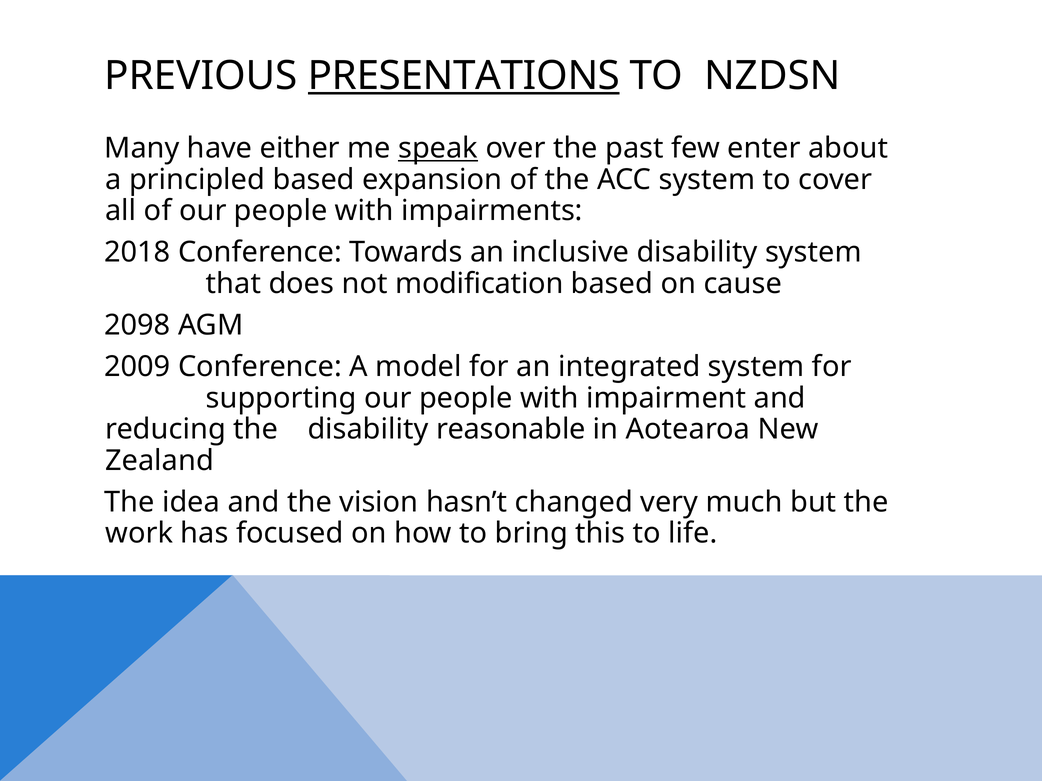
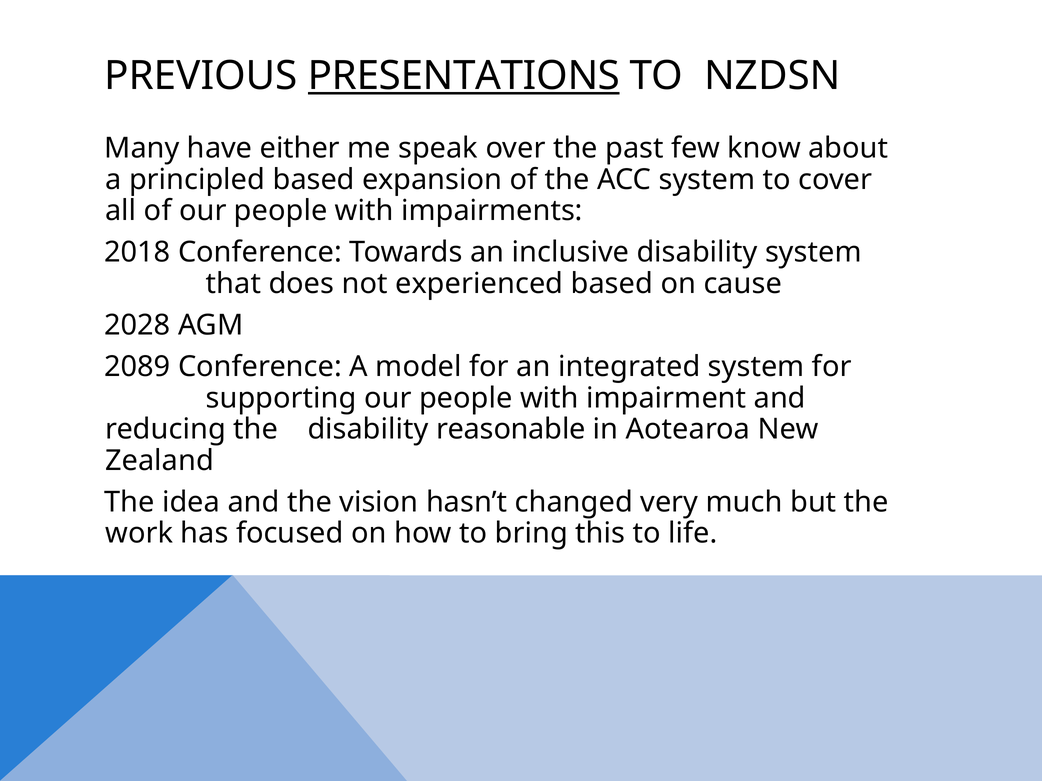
speak underline: present -> none
enter: enter -> know
modification: modification -> experienced
2098: 2098 -> 2028
2009: 2009 -> 2089
